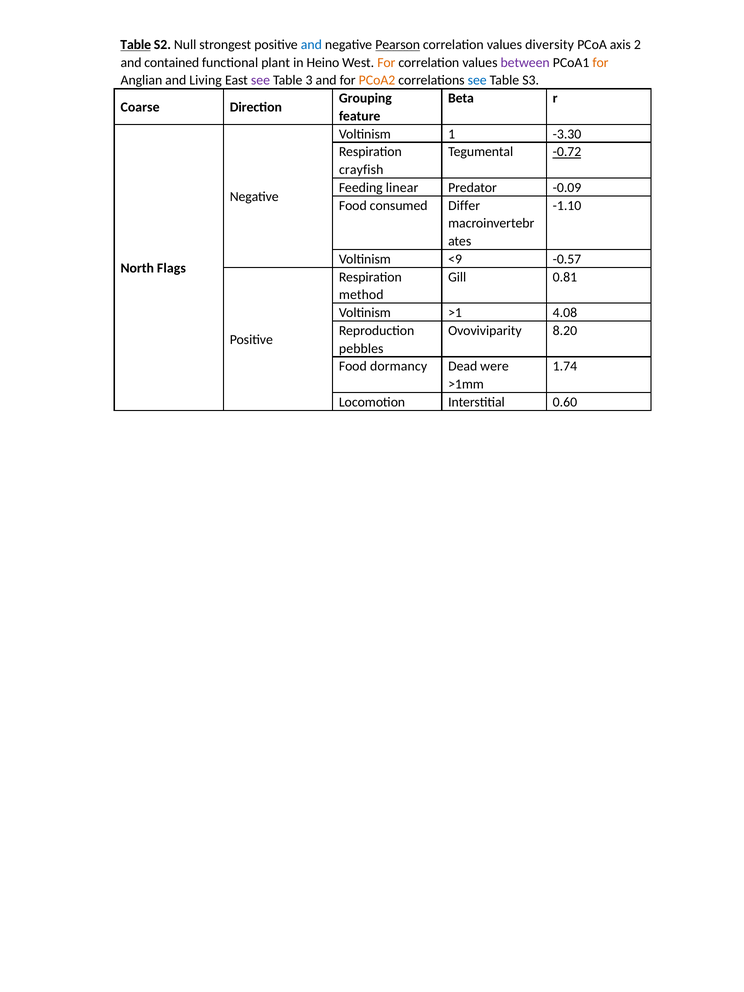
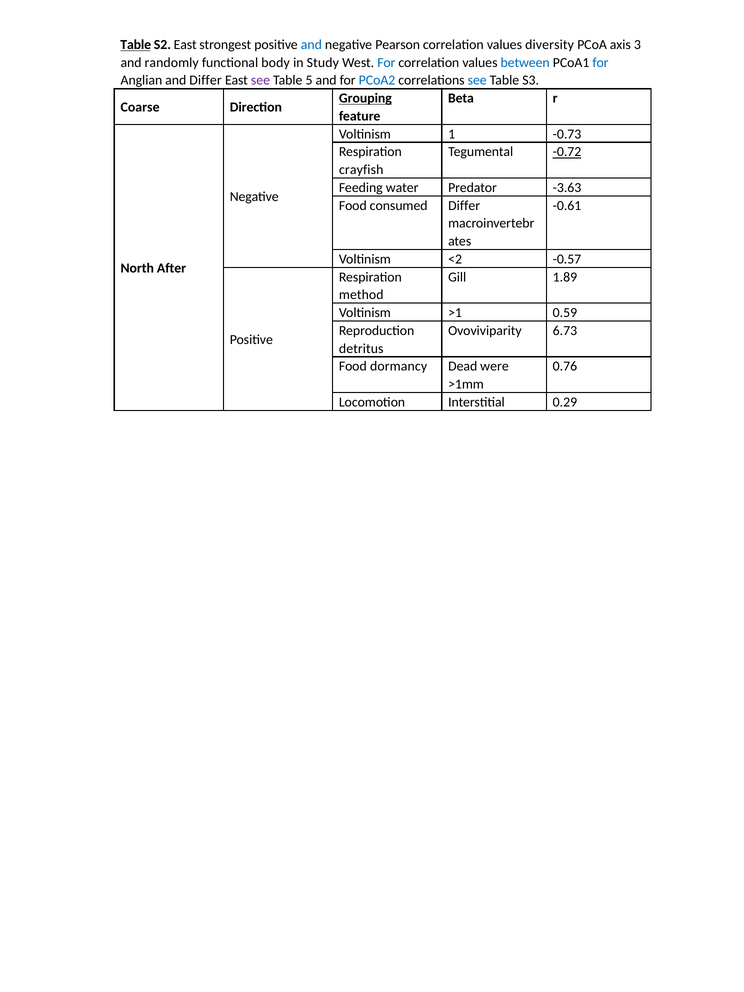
S2 Null: Null -> East
Pearson underline: present -> none
2: 2 -> 3
contained: contained -> randomly
plant: plant -> body
Heino: Heino -> Study
For at (386, 63) colour: orange -> blue
between colour: purple -> blue
for at (600, 63) colour: orange -> blue
and Living: Living -> Differ
3: 3 -> 5
PCoA2 colour: orange -> blue
Grouping underline: none -> present
-3.30: -3.30 -> -0.73
linear: linear -> water
-0.09: -0.09 -> -3.63
-1.10: -1.10 -> -0.61
<9: <9 -> <2
Flags: Flags -> After
0.81: 0.81 -> 1.89
4.08: 4.08 -> 0.59
8.20: 8.20 -> 6.73
pebbles: pebbles -> detritus
1.74: 1.74 -> 0.76
0.60: 0.60 -> 0.29
